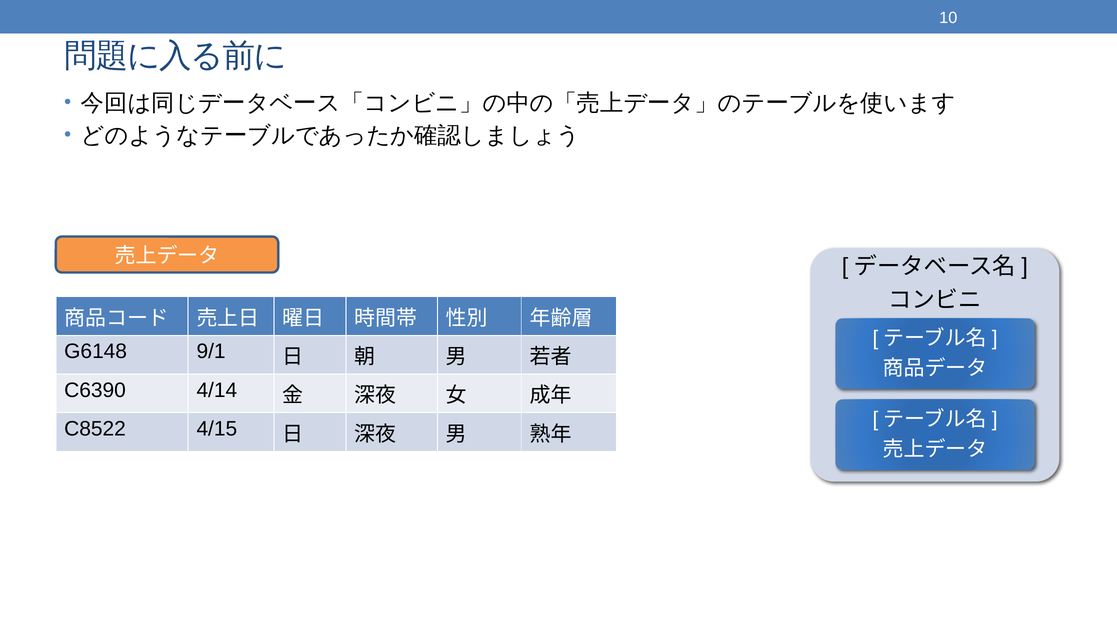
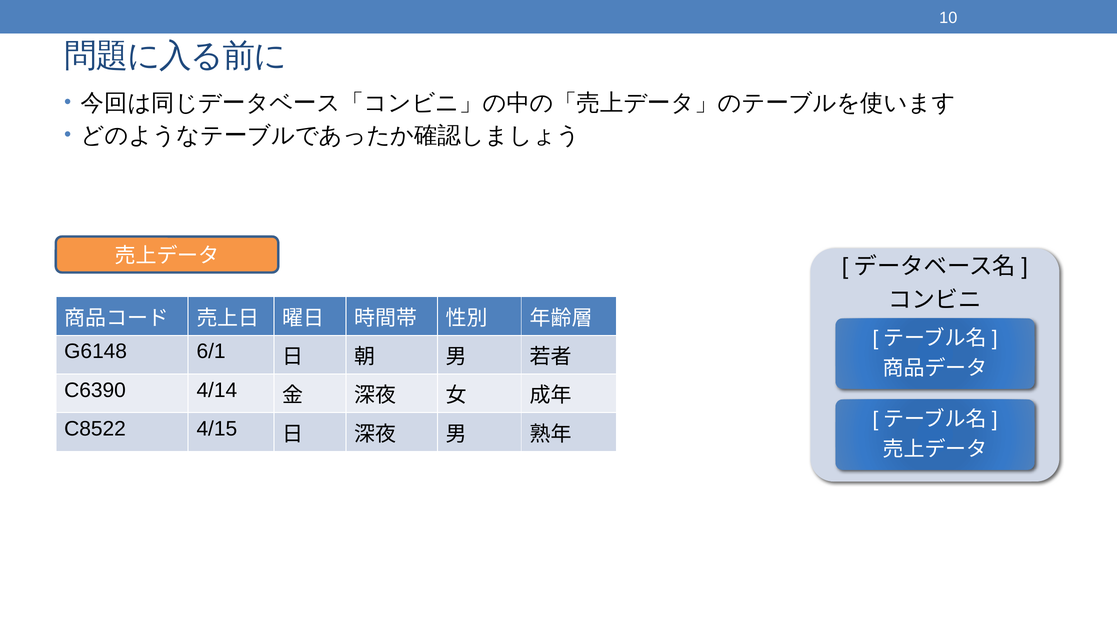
9/1: 9/1 -> 6/1
